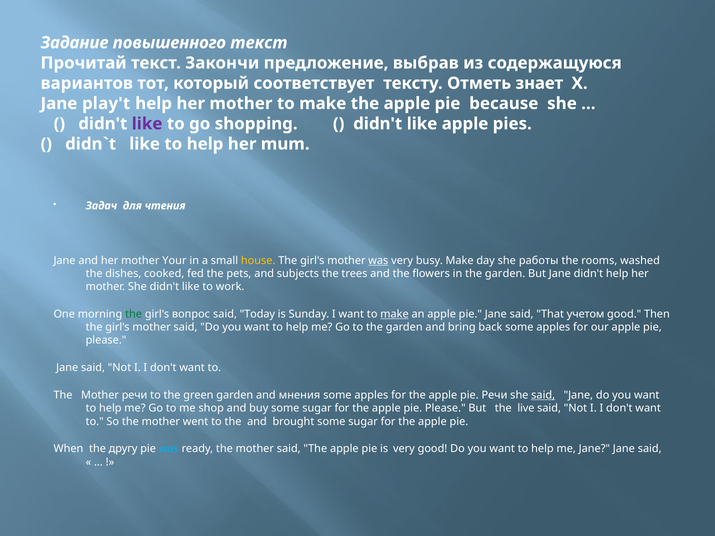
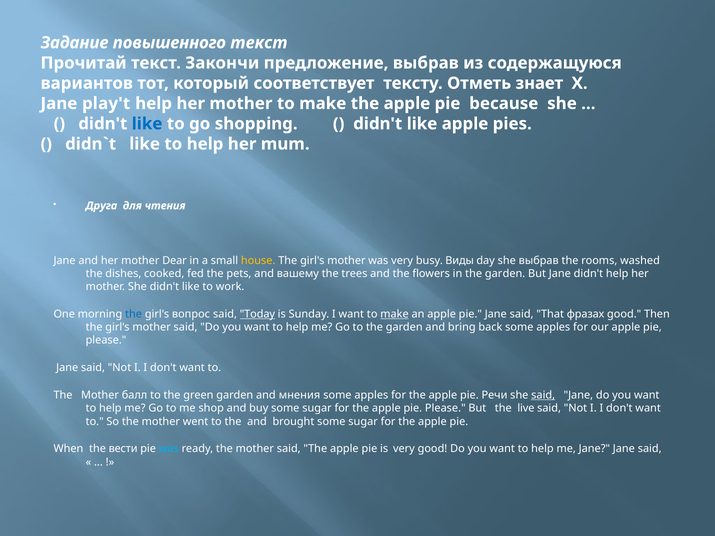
like at (147, 124) colour: purple -> blue
Задач: Задач -> Друга
Your: Your -> Dear
was at (378, 261) underline: present -> none
busy Make: Make -> Виды
she работы: работы -> выбрав
subjects: subjects -> вашему
the at (134, 314) colour: green -> blue
Today underline: none -> present
учетом: учетом -> фразах
Mother речи: речи -> балл
другу: другу -> вести
